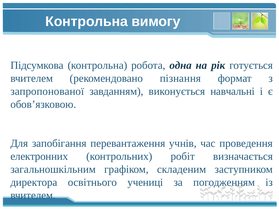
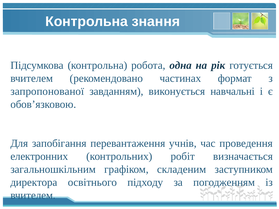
вимогу: вимогу -> знання
пізнання: пізнання -> частинах
учениці: учениці -> підходу
